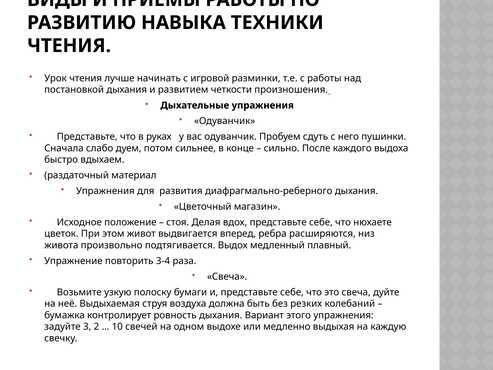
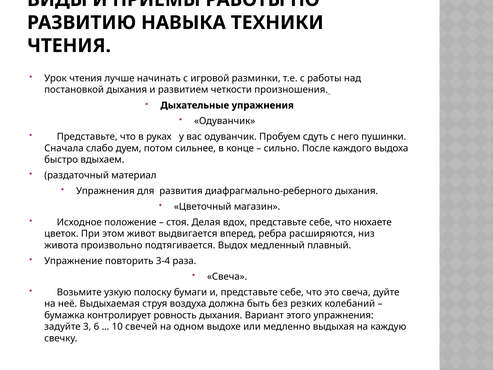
2: 2 -> 6
